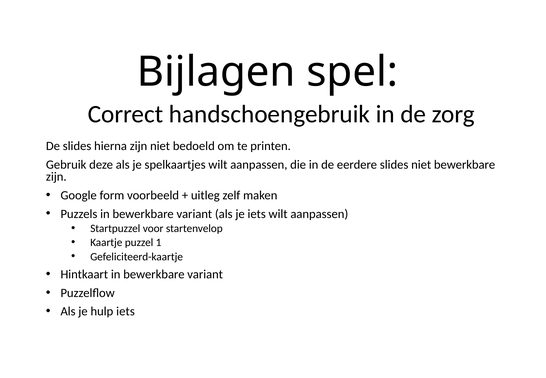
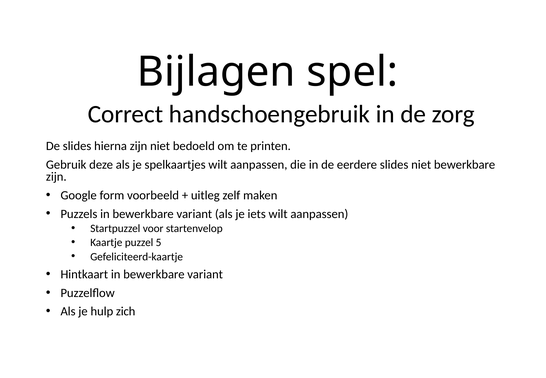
1: 1 -> 5
hulp iets: iets -> zich
